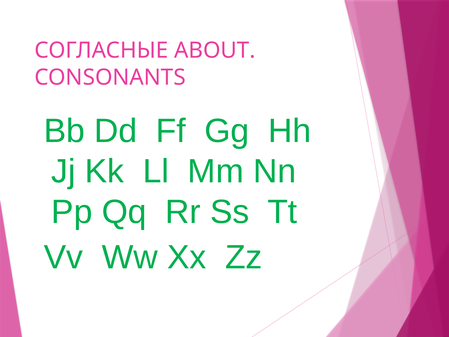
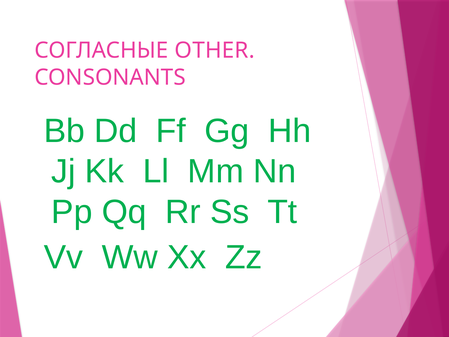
ABOUT: ABOUT -> OTHER
